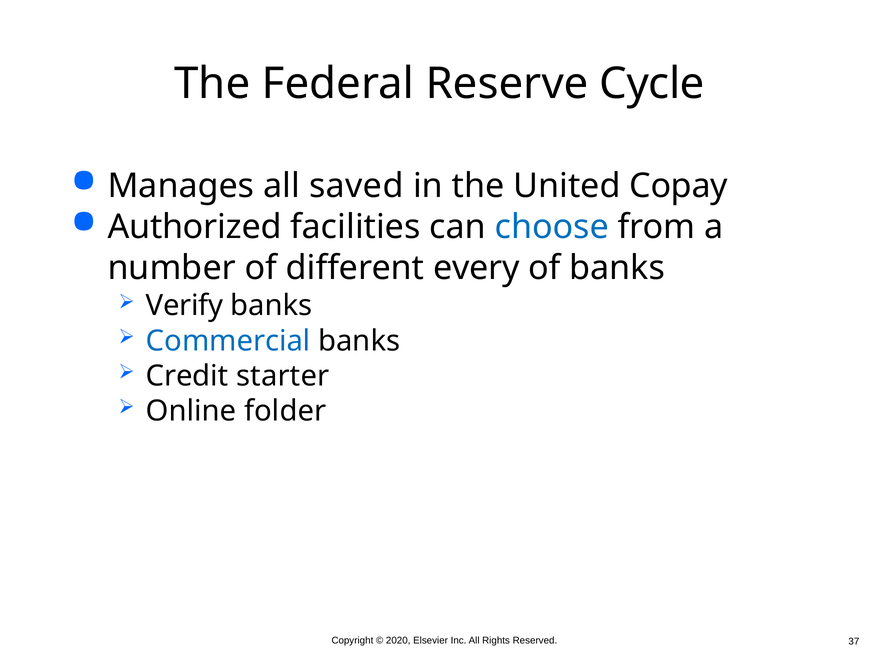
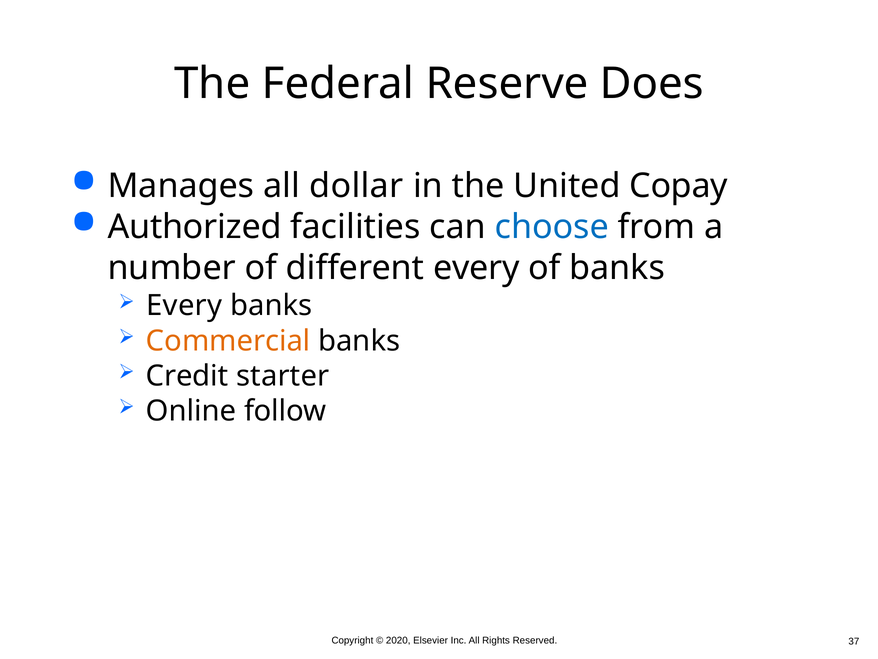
Cycle: Cycle -> Does
saved: saved -> dollar
Verify at (184, 306): Verify -> Every
Commercial colour: blue -> orange
folder: folder -> follow
